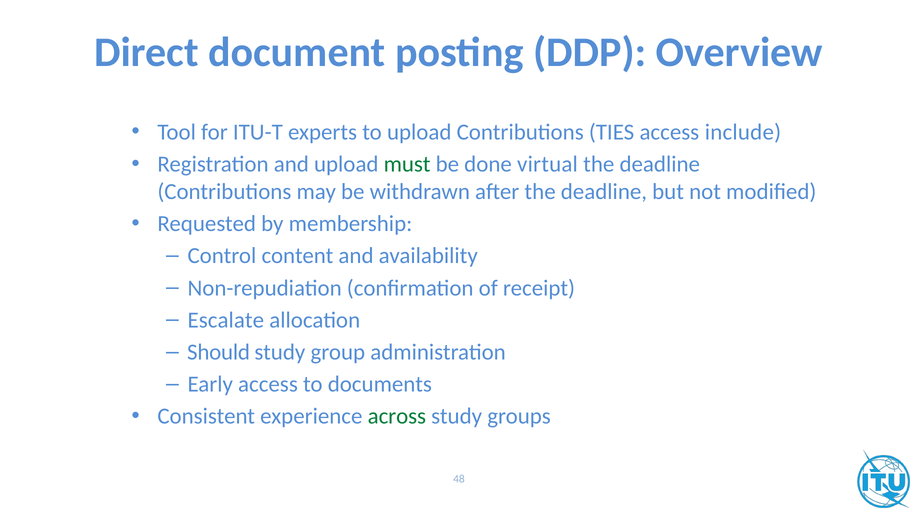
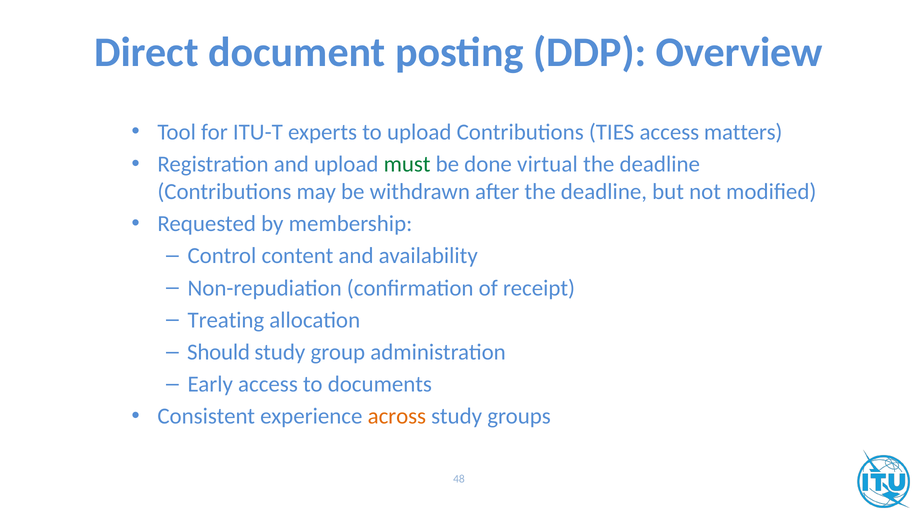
include: include -> matters
Escalate: Escalate -> Treating
across colour: green -> orange
